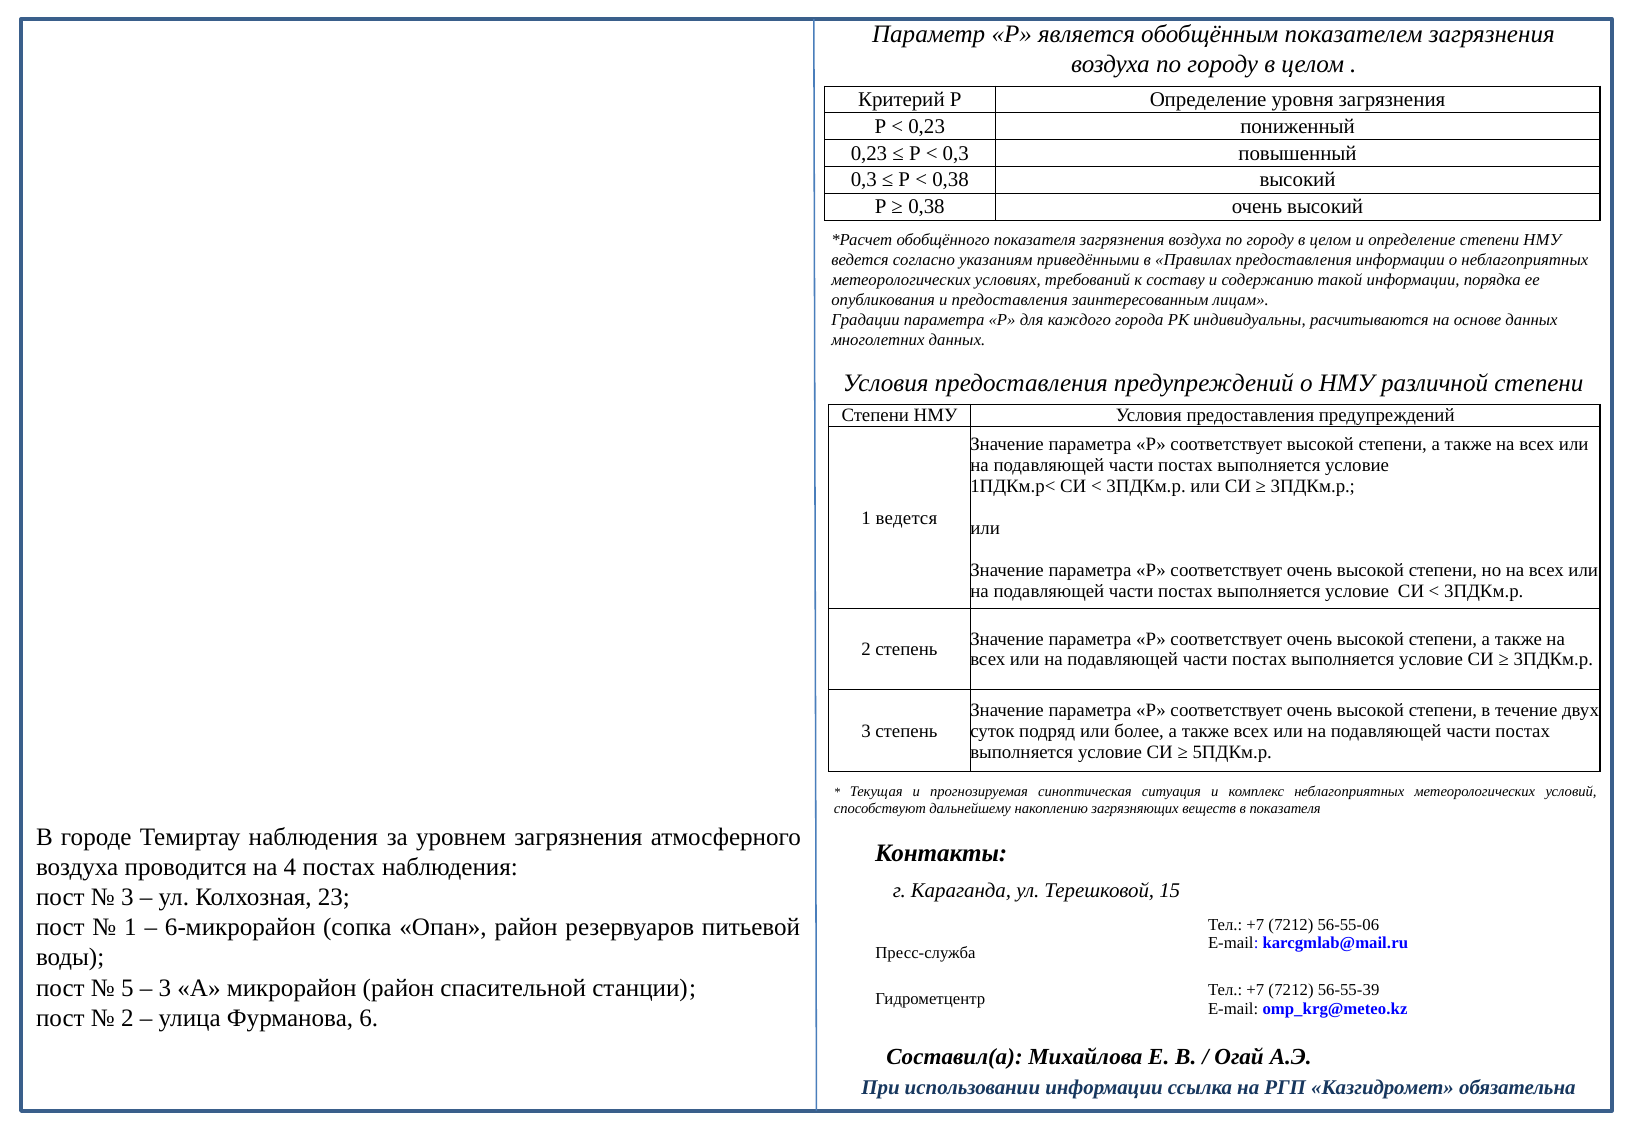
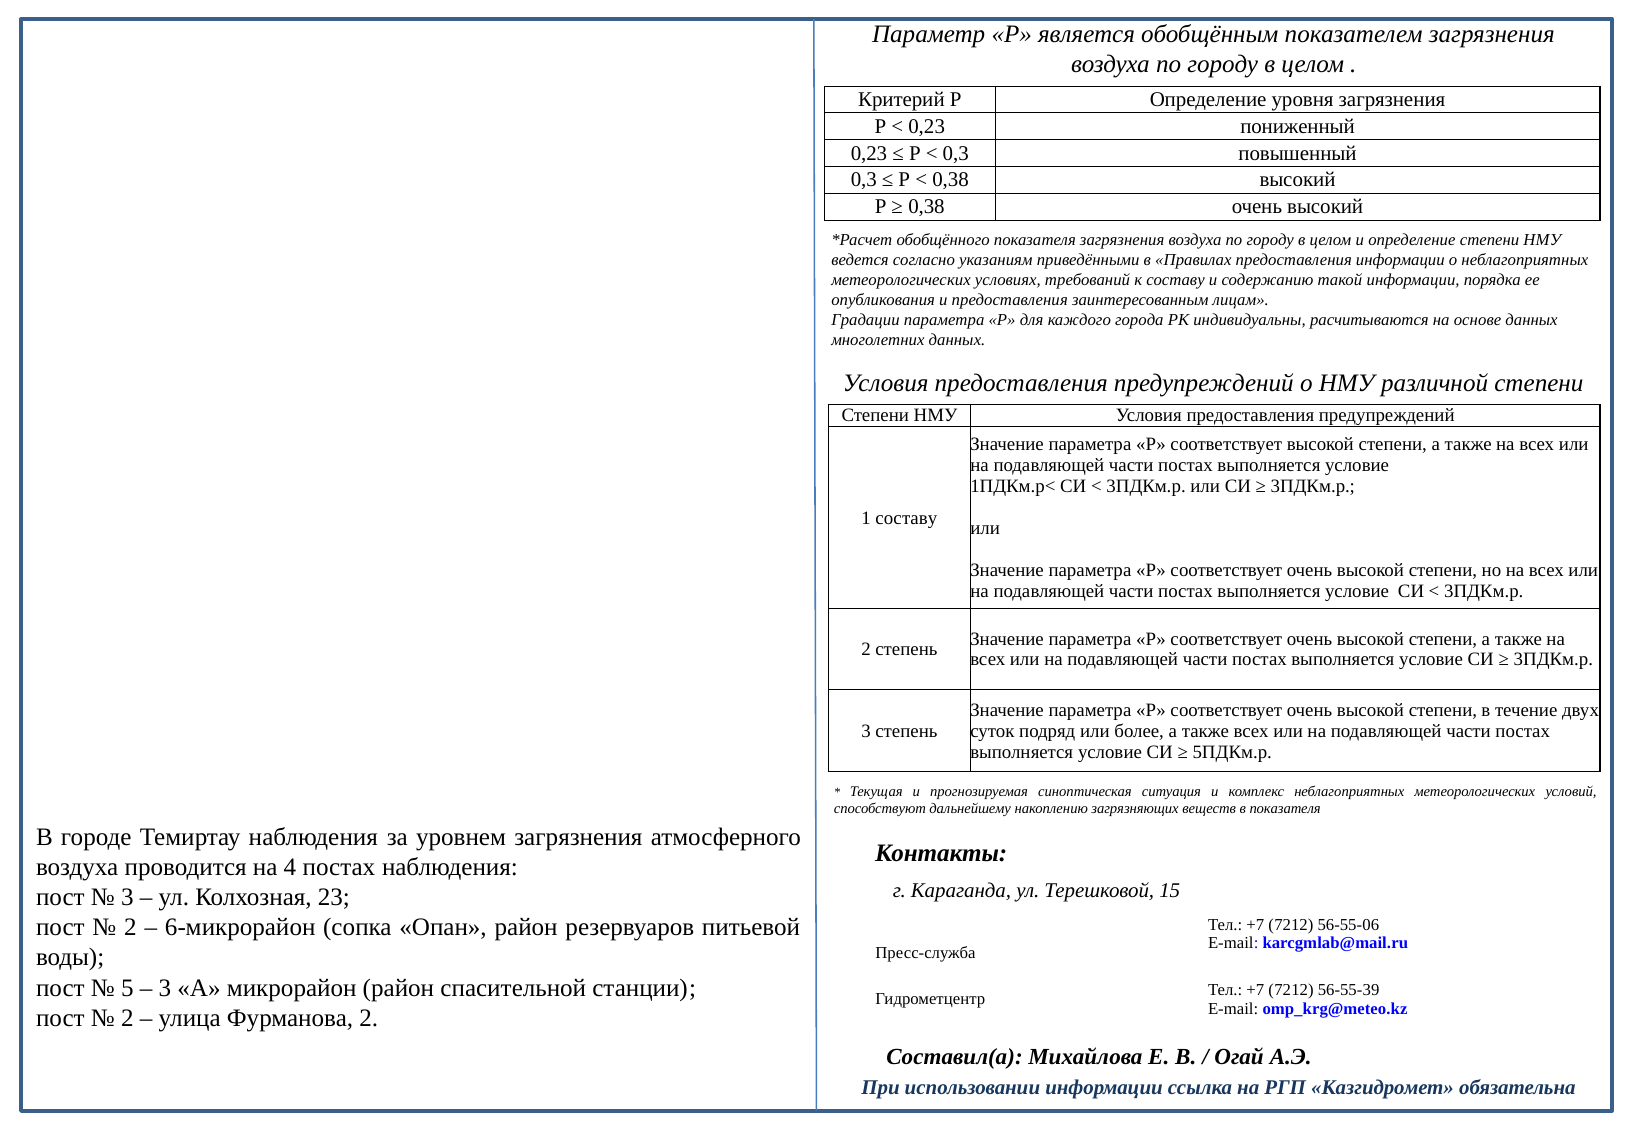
1 ведется: ведется -> составу
1 at (130, 928): 1 -> 2
Фурманова 6: 6 -> 2
